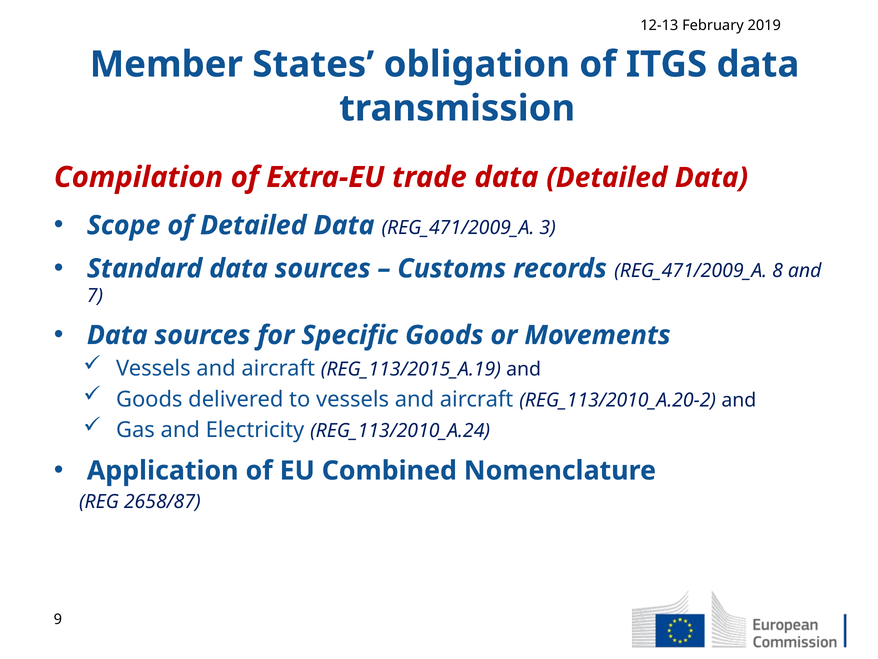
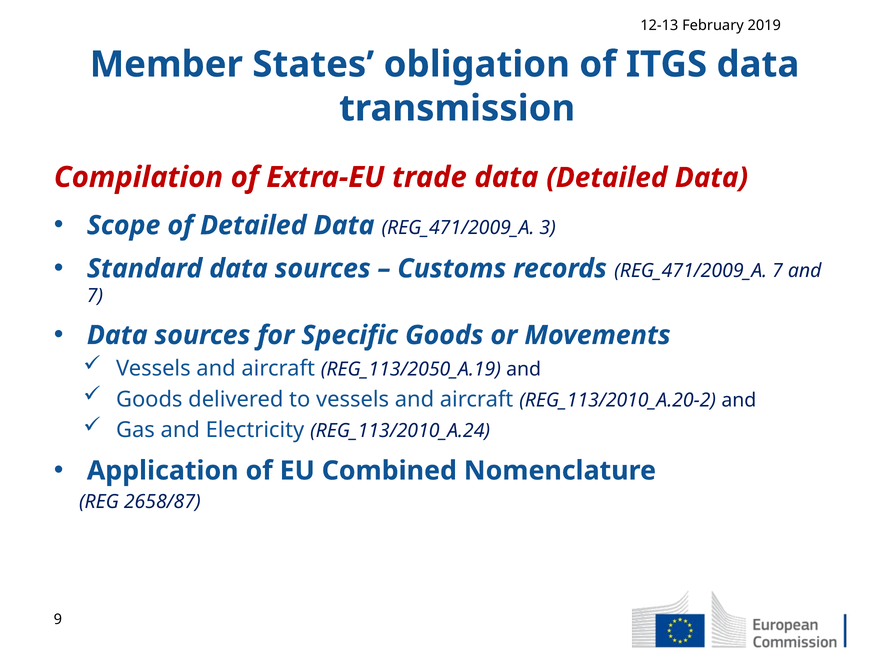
REG_471/2009_A 8: 8 -> 7
REG_113/2015_A.19: REG_113/2015_A.19 -> REG_113/2050_A.19
